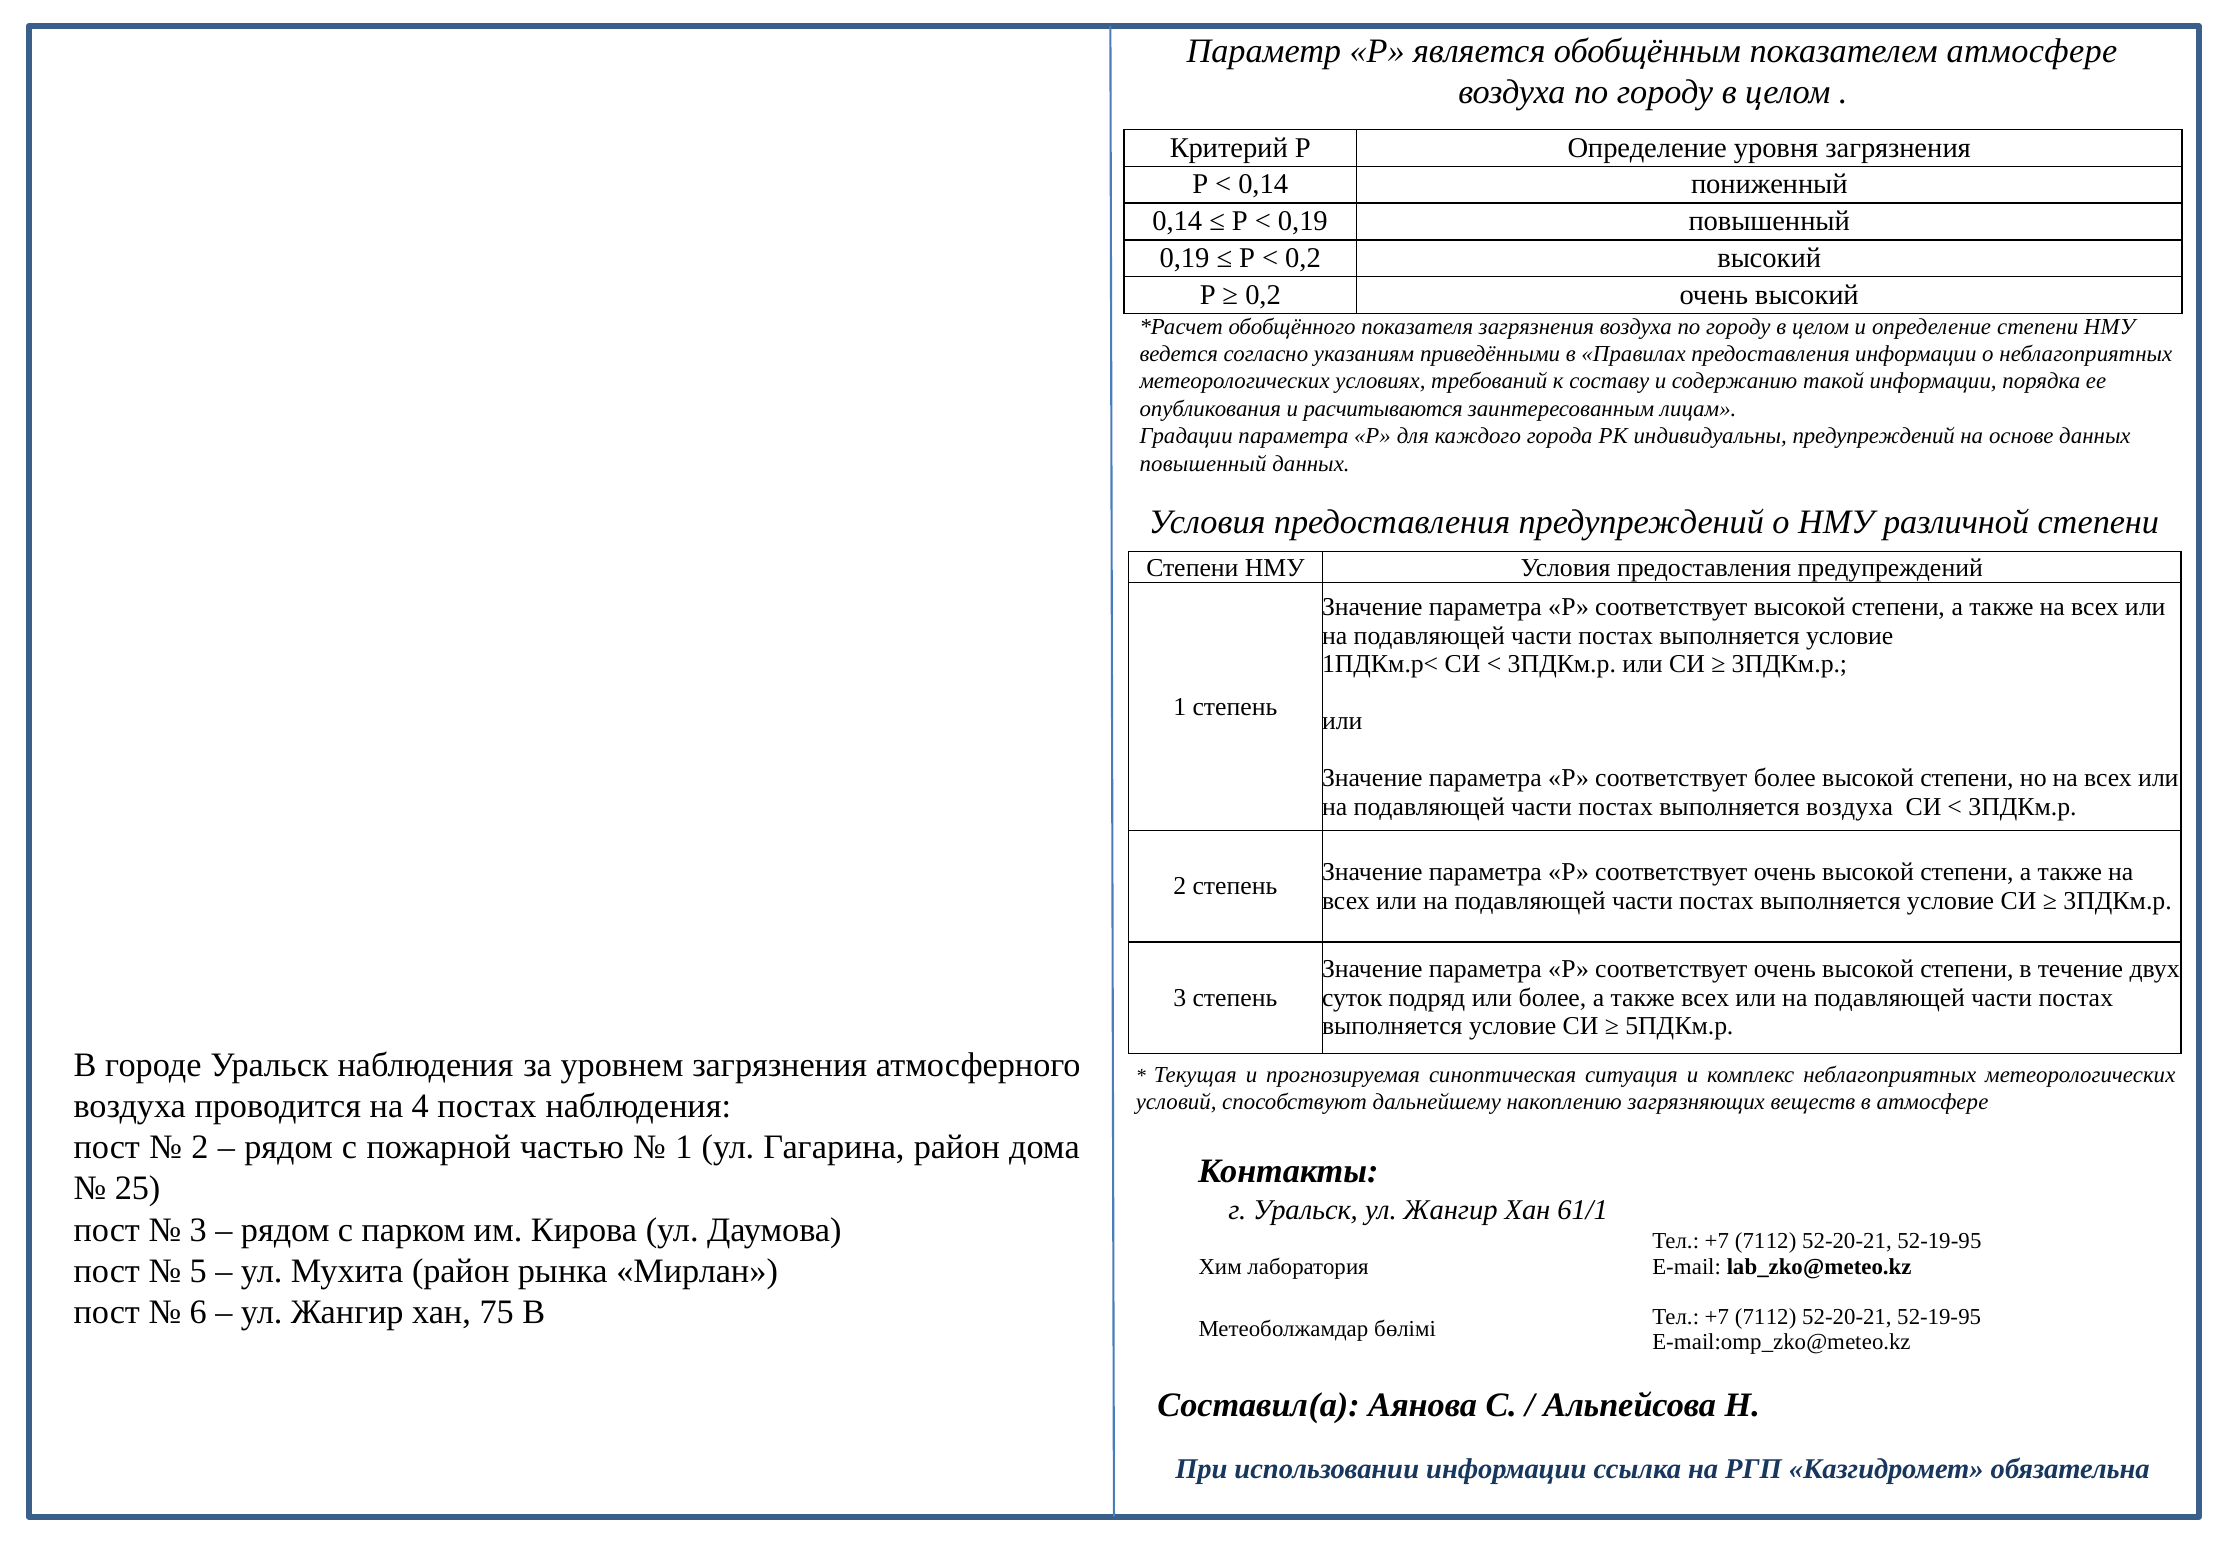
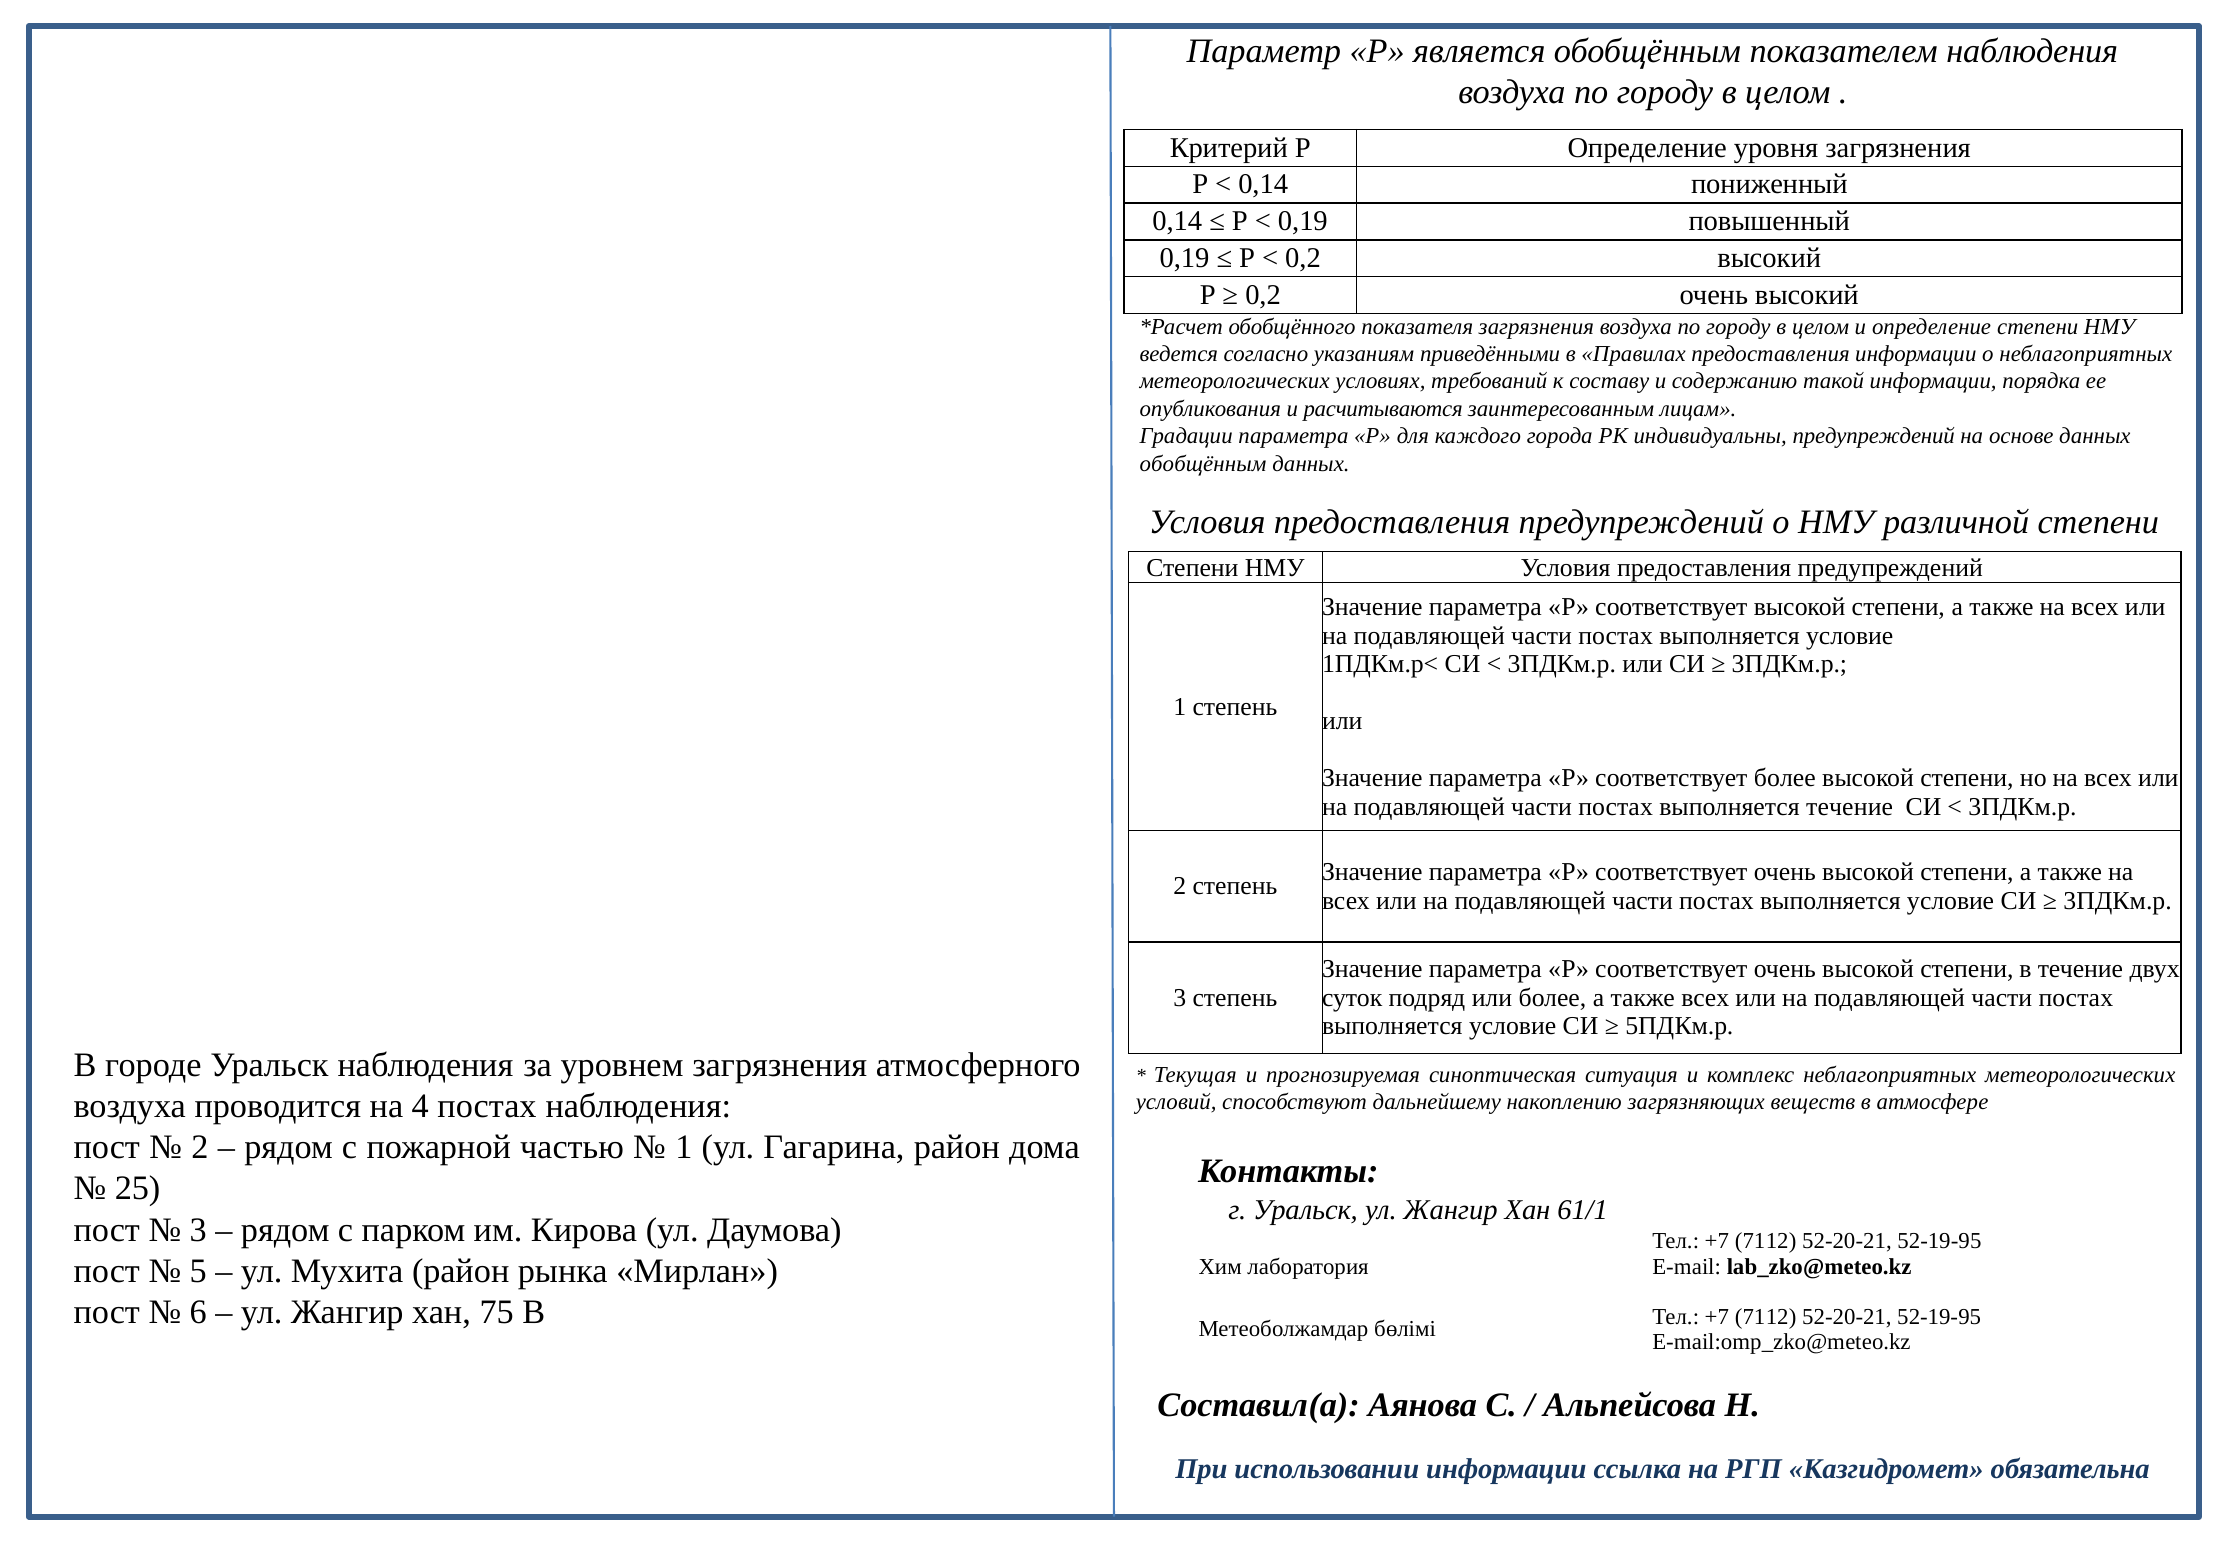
показателем атмосфере: атмосфере -> наблюдения
повышенный at (1203, 463): повышенный -> обобщённым
выполняется воздуха: воздуха -> течение
